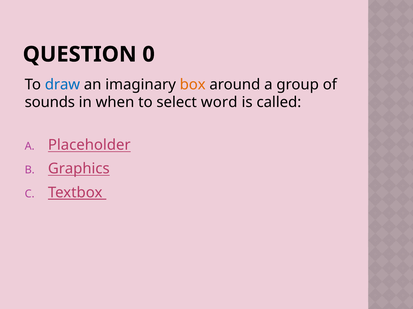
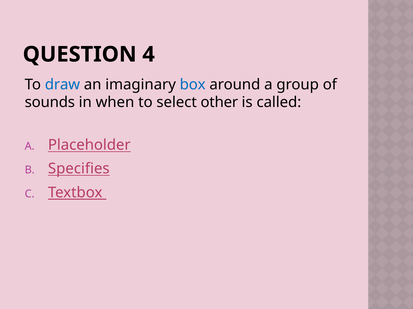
0: 0 -> 4
box colour: orange -> blue
word: word -> other
Graphics: Graphics -> Specifies
